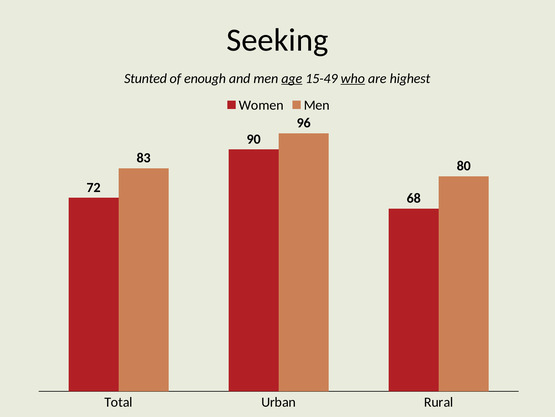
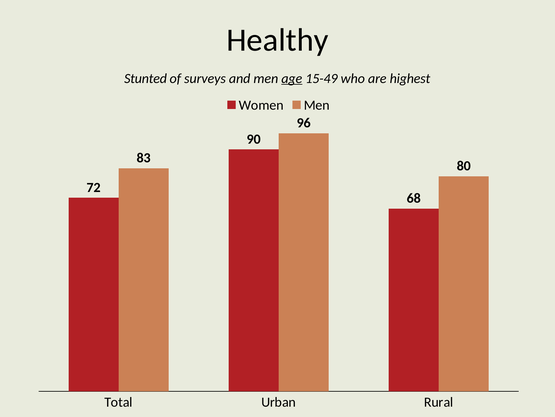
Seeking: Seeking -> Healthy
enough: enough -> surveys
who underline: present -> none
